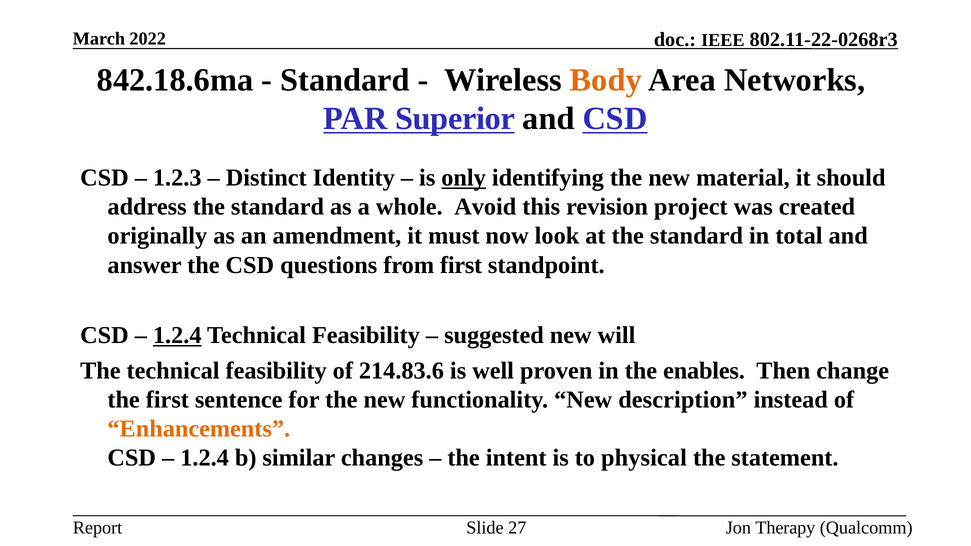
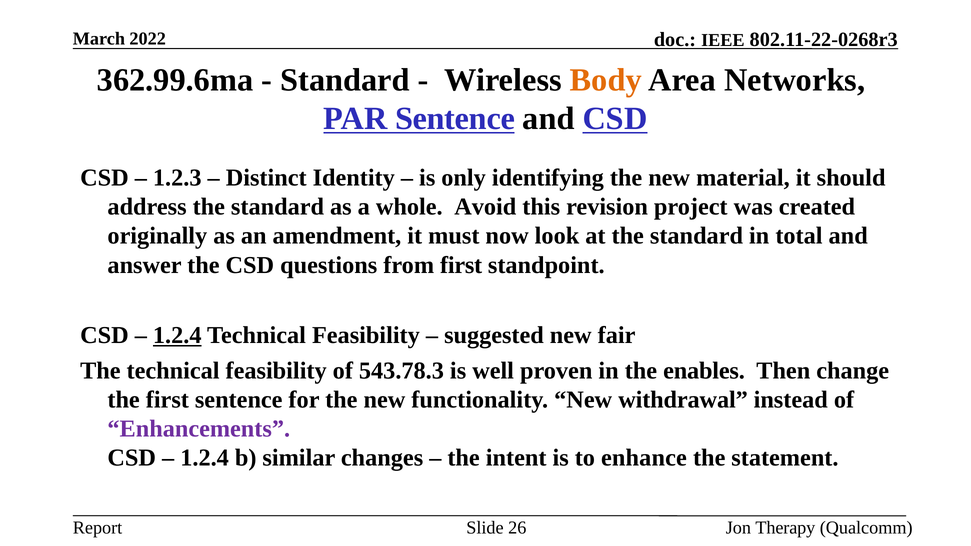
842.18.6ma: 842.18.6ma -> 362.99.6ma
PAR Superior: Superior -> Sentence
only underline: present -> none
will: will -> fair
214.83.6: 214.83.6 -> 543.78.3
description: description -> withdrawal
Enhancements colour: orange -> purple
physical: physical -> enhance
27: 27 -> 26
